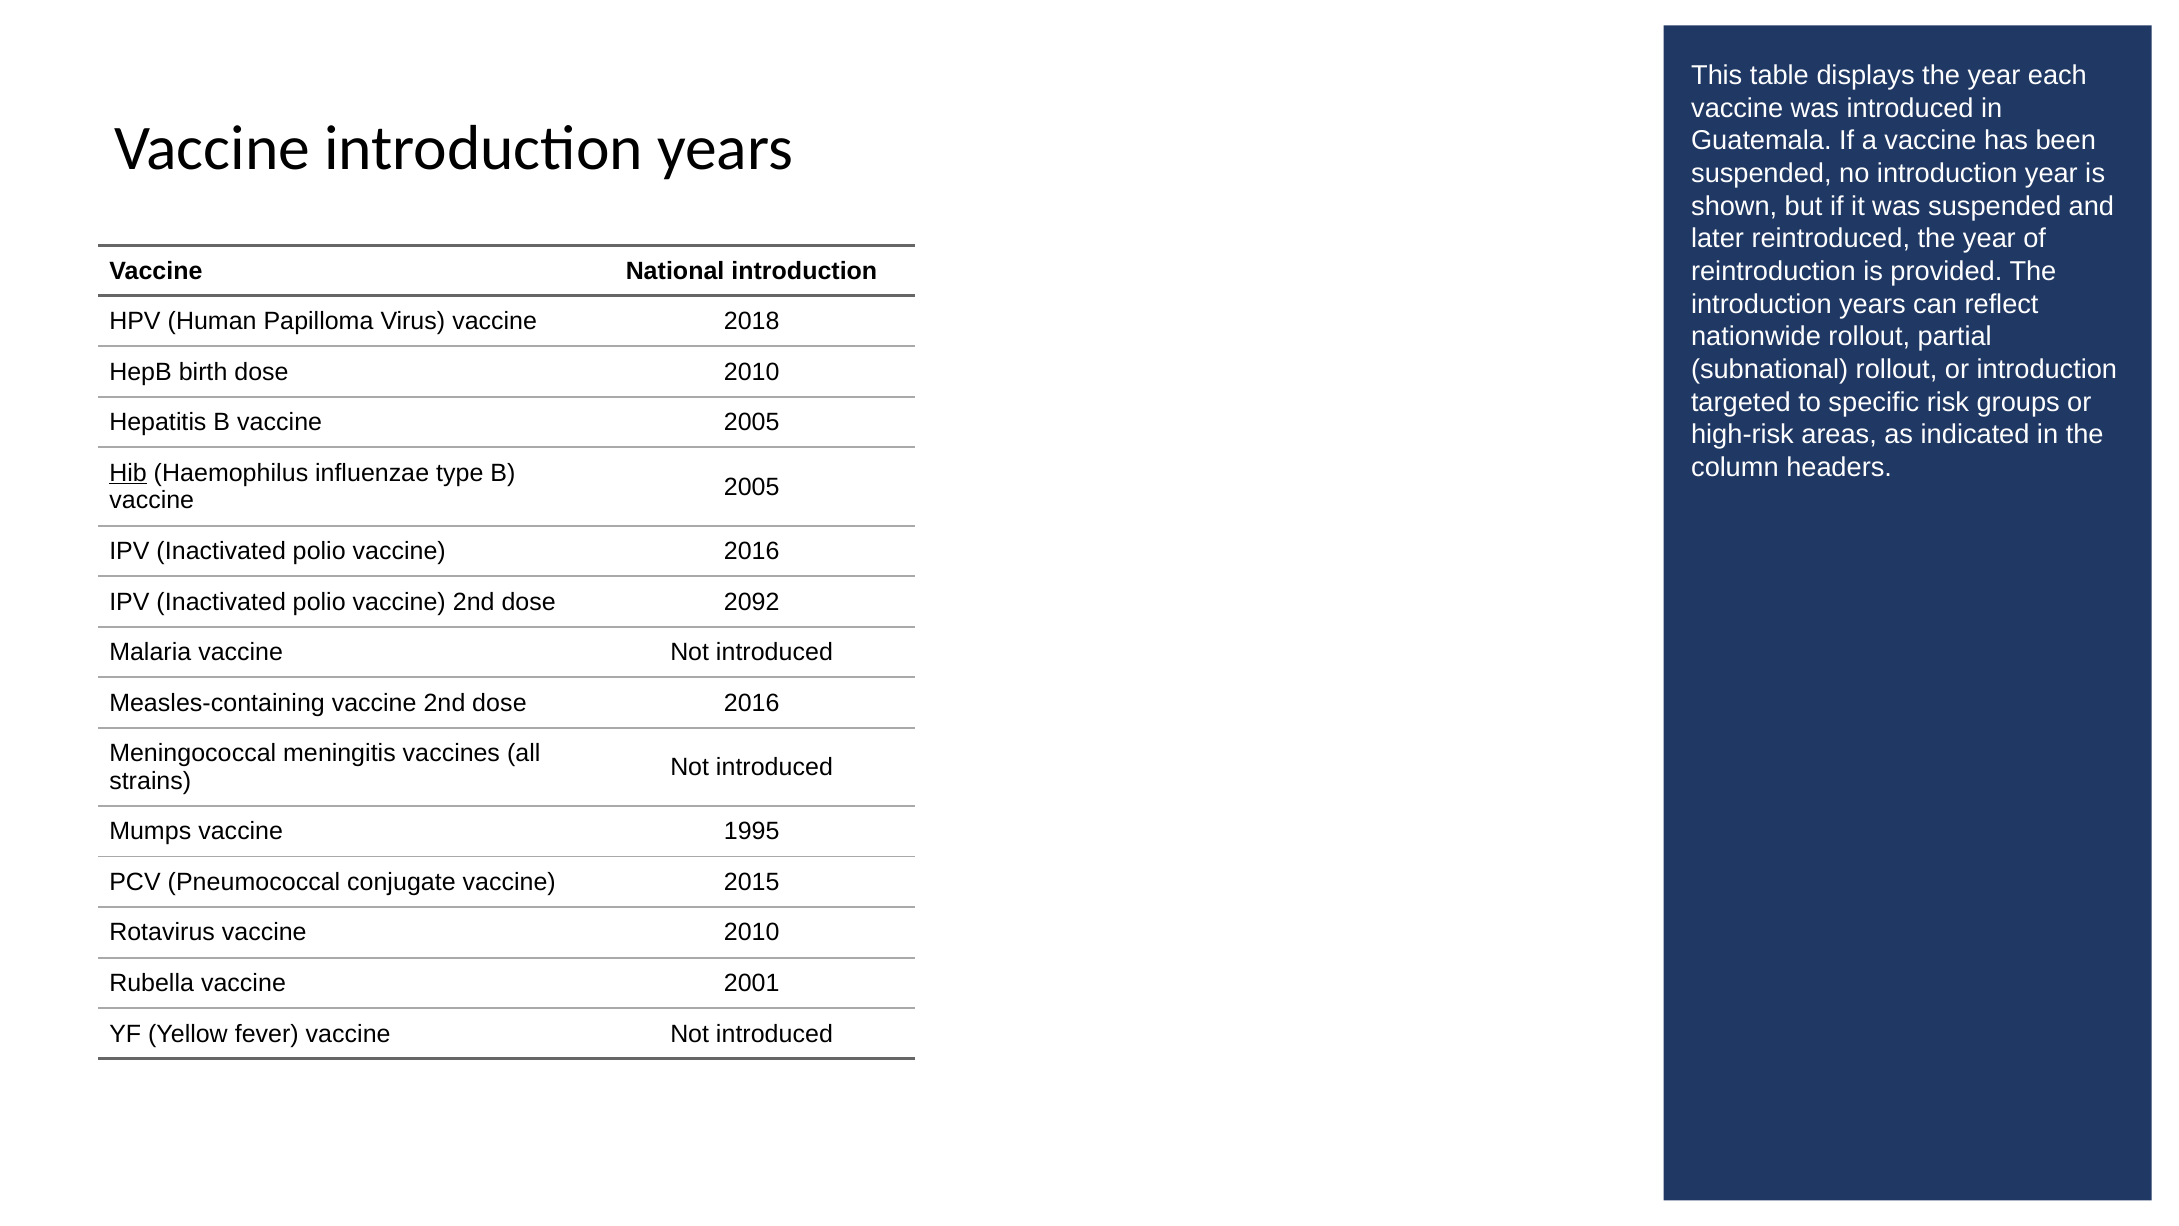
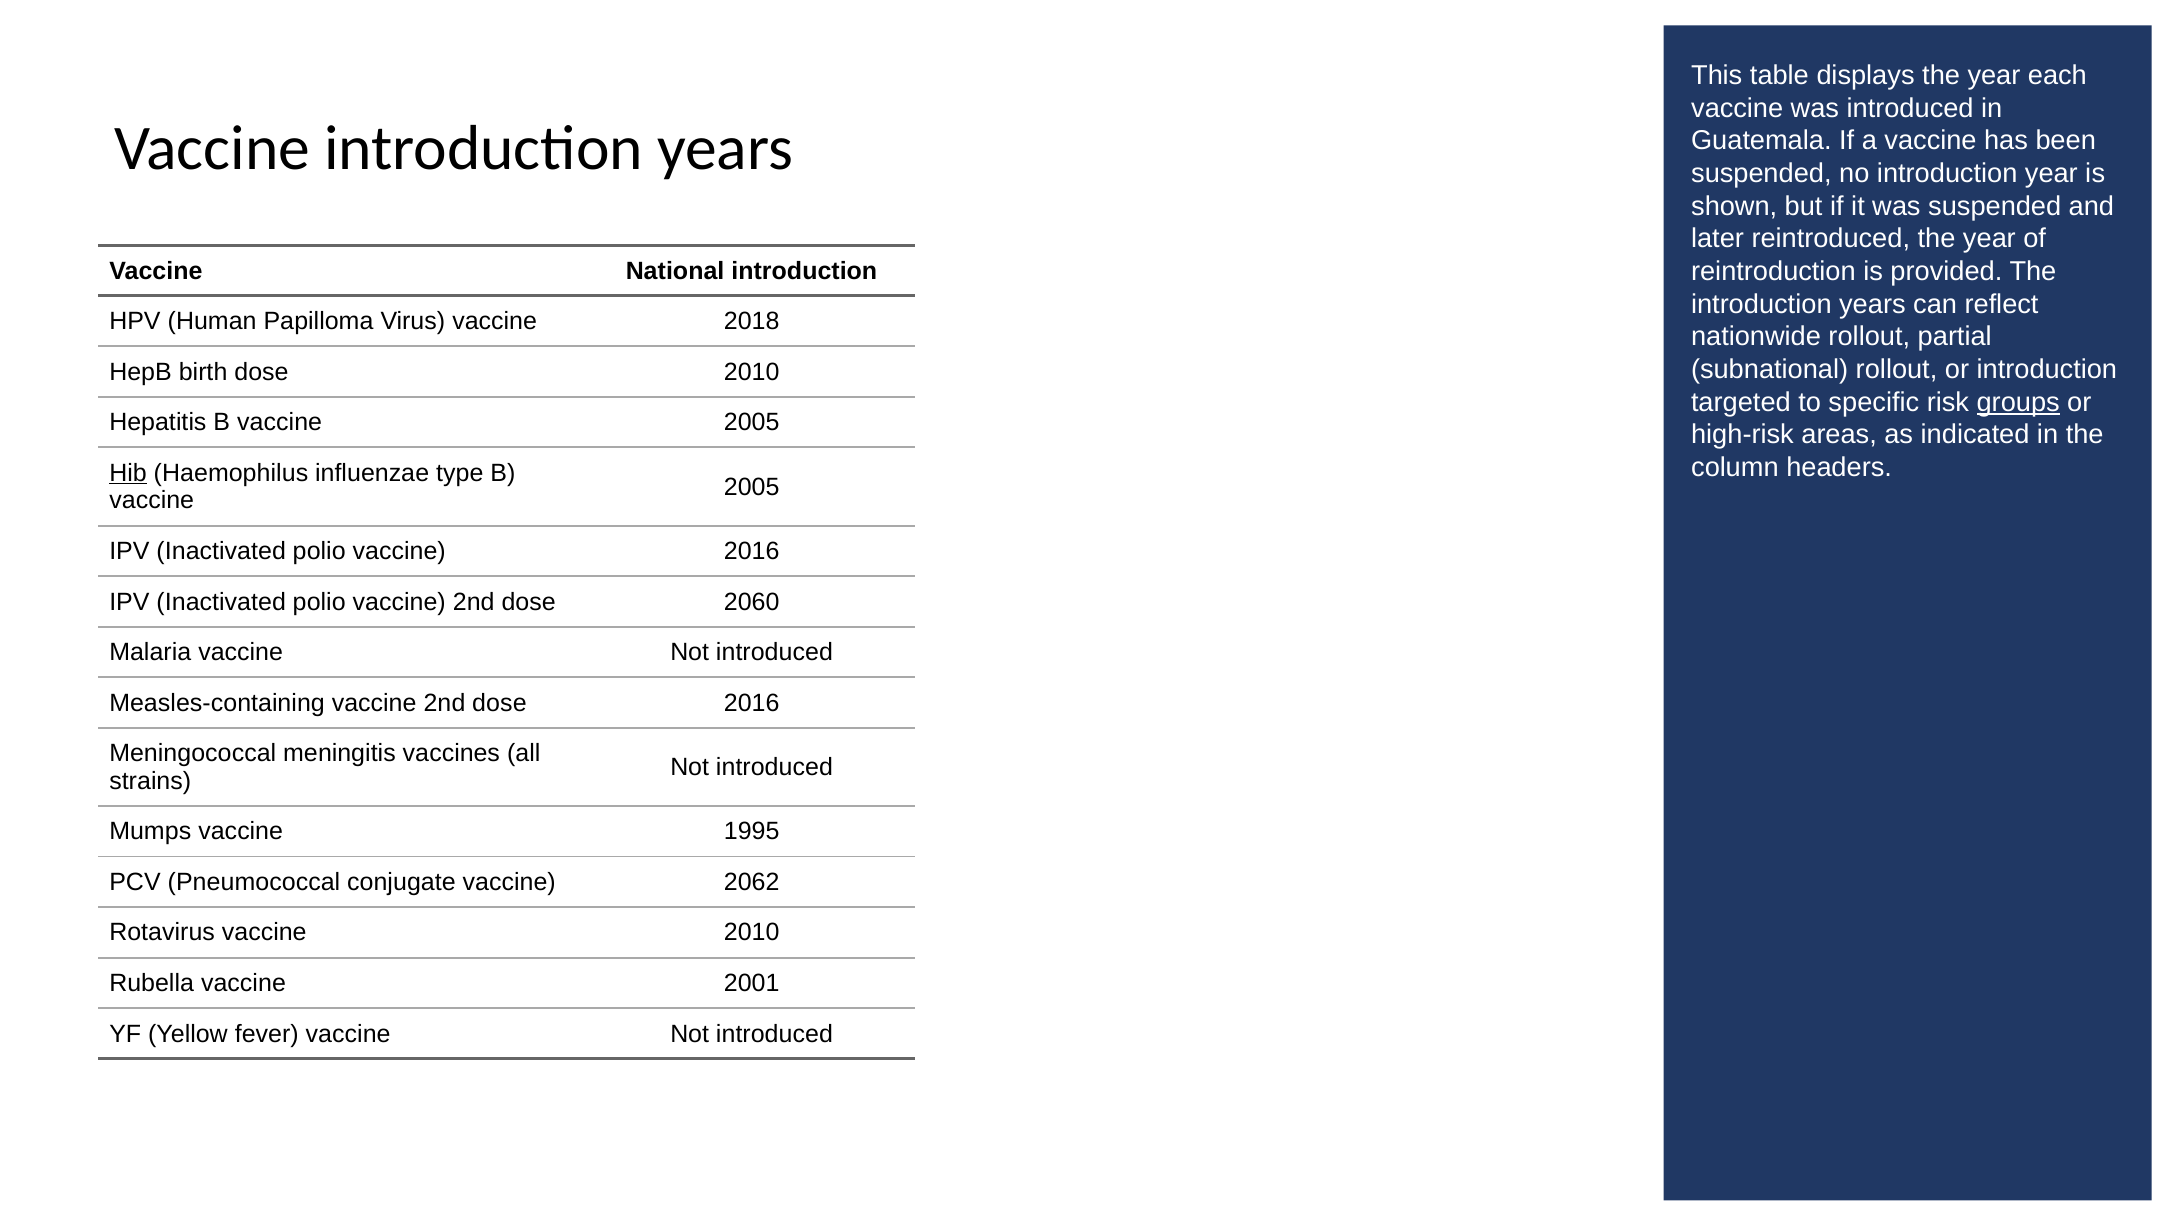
groups underline: none -> present
2092: 2092 -> 2060
2015: 2015 -> 2062
